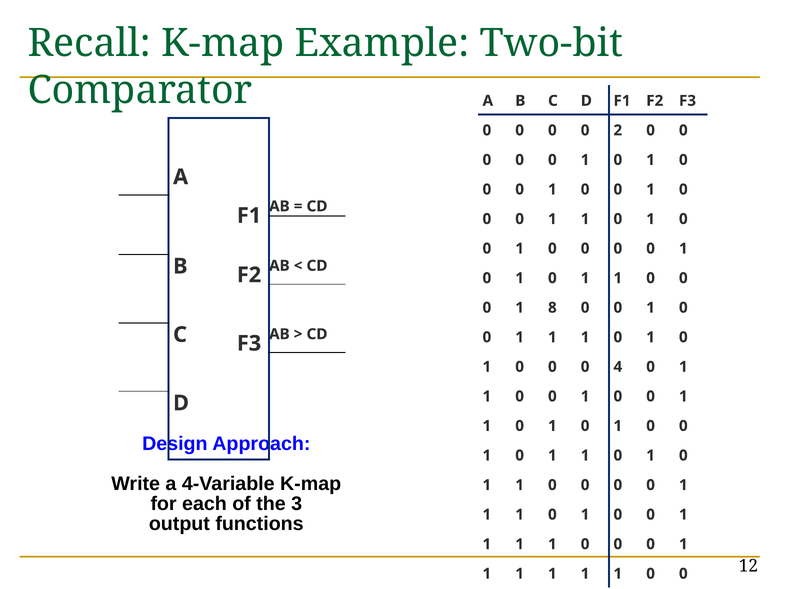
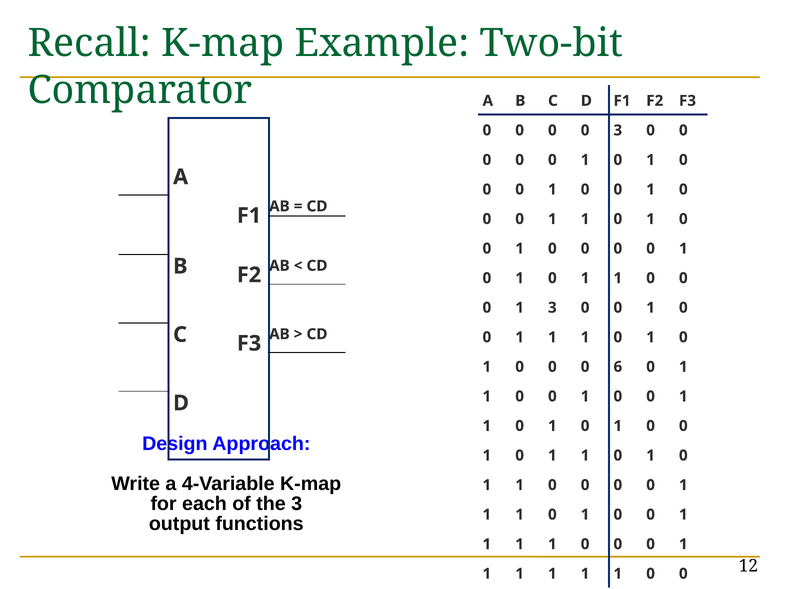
0 2: 2 -> 3
1 8: 8 -> 3
4: 4 -> 6
